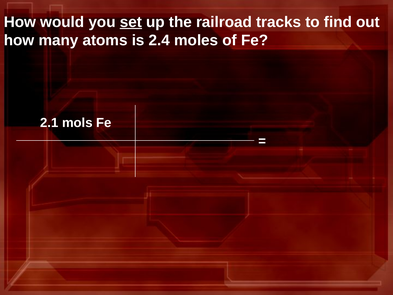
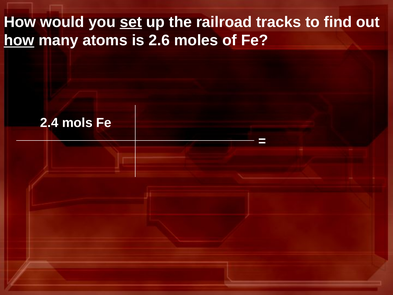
how at (19, 40) underline: none -> present
2.4: 2.4 -> 2.6
2.1: 2.1 -> 2.4
